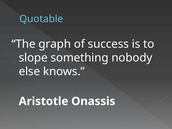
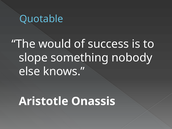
graph: graph -> would
